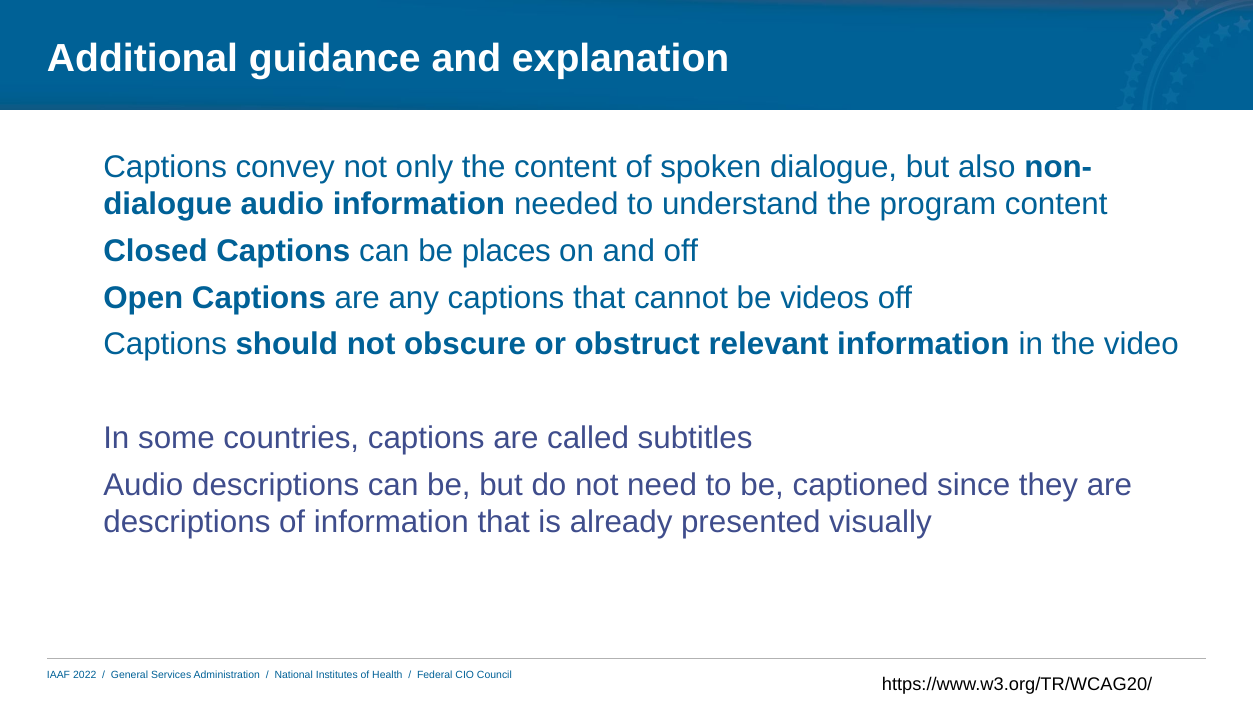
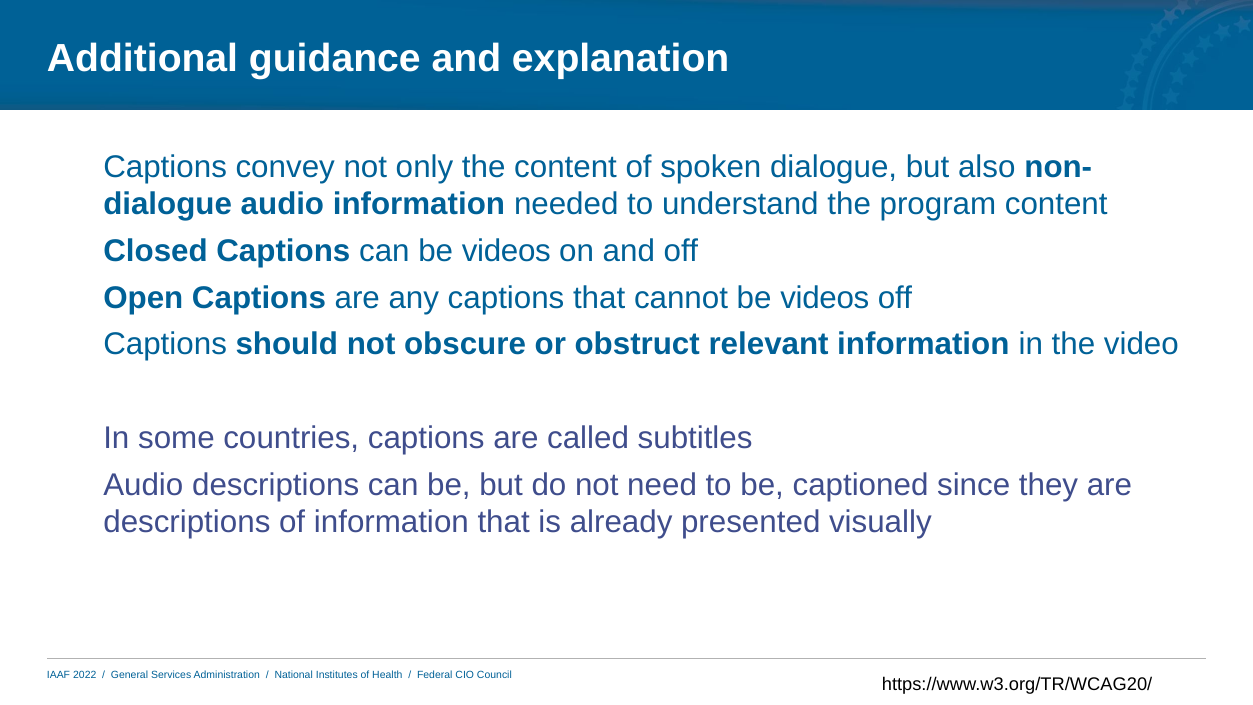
can be places: places -> videos
